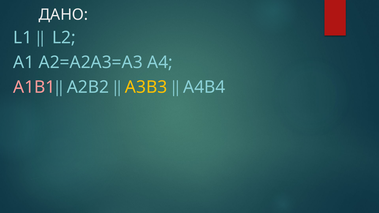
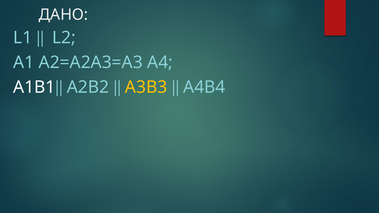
A1B1 colour: pink -> white
